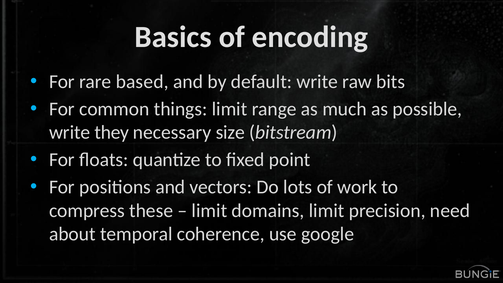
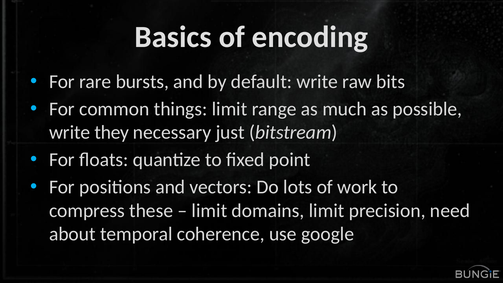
based: based -> bursts
size: size -> just
